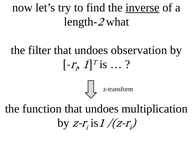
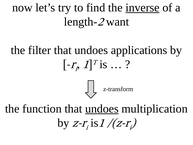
what: what -> want
observation: observation -> applications
undoes at (102, 109) underline: none -> present
